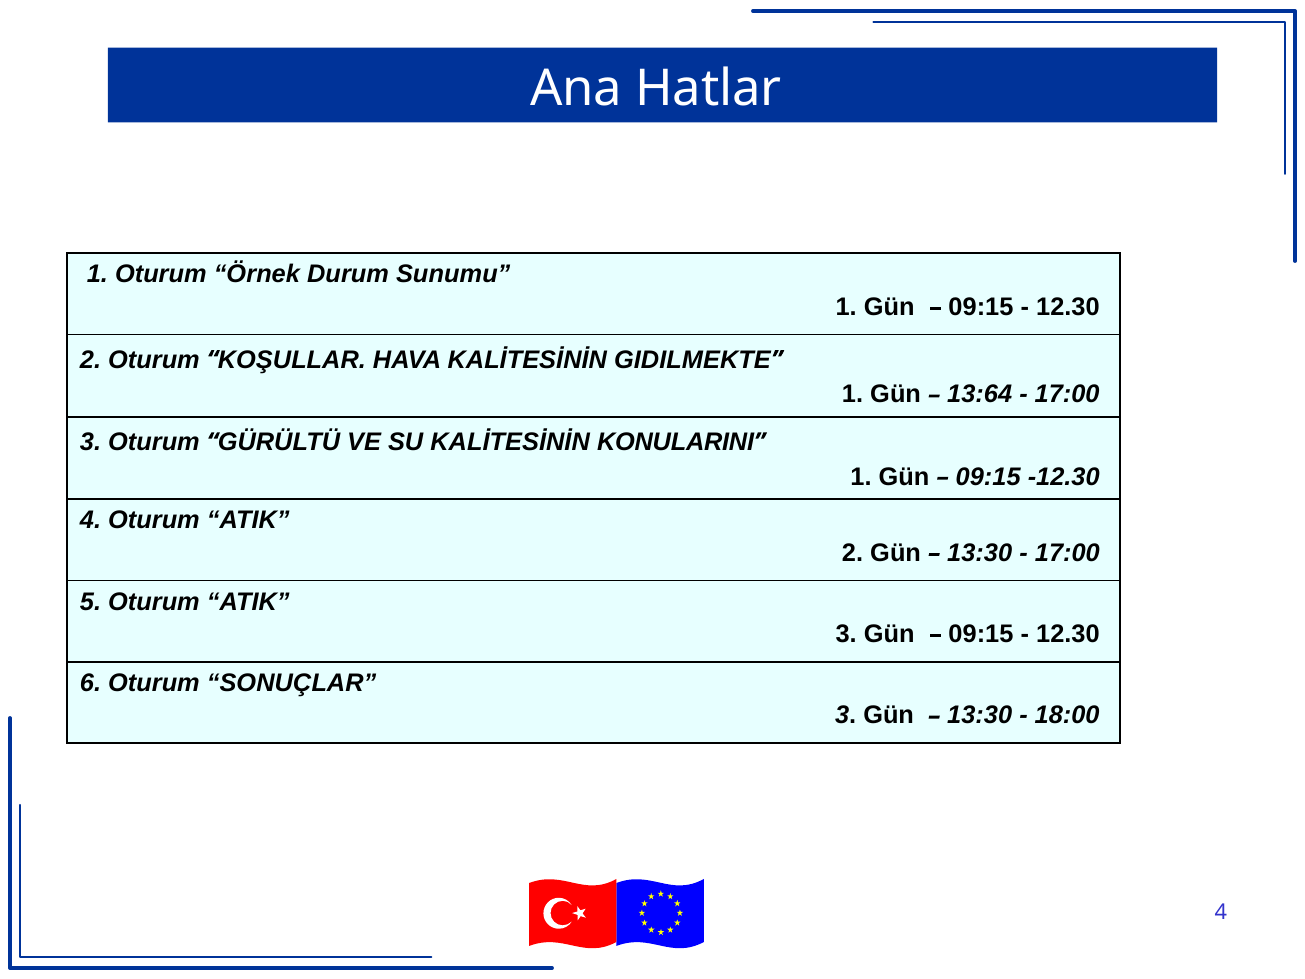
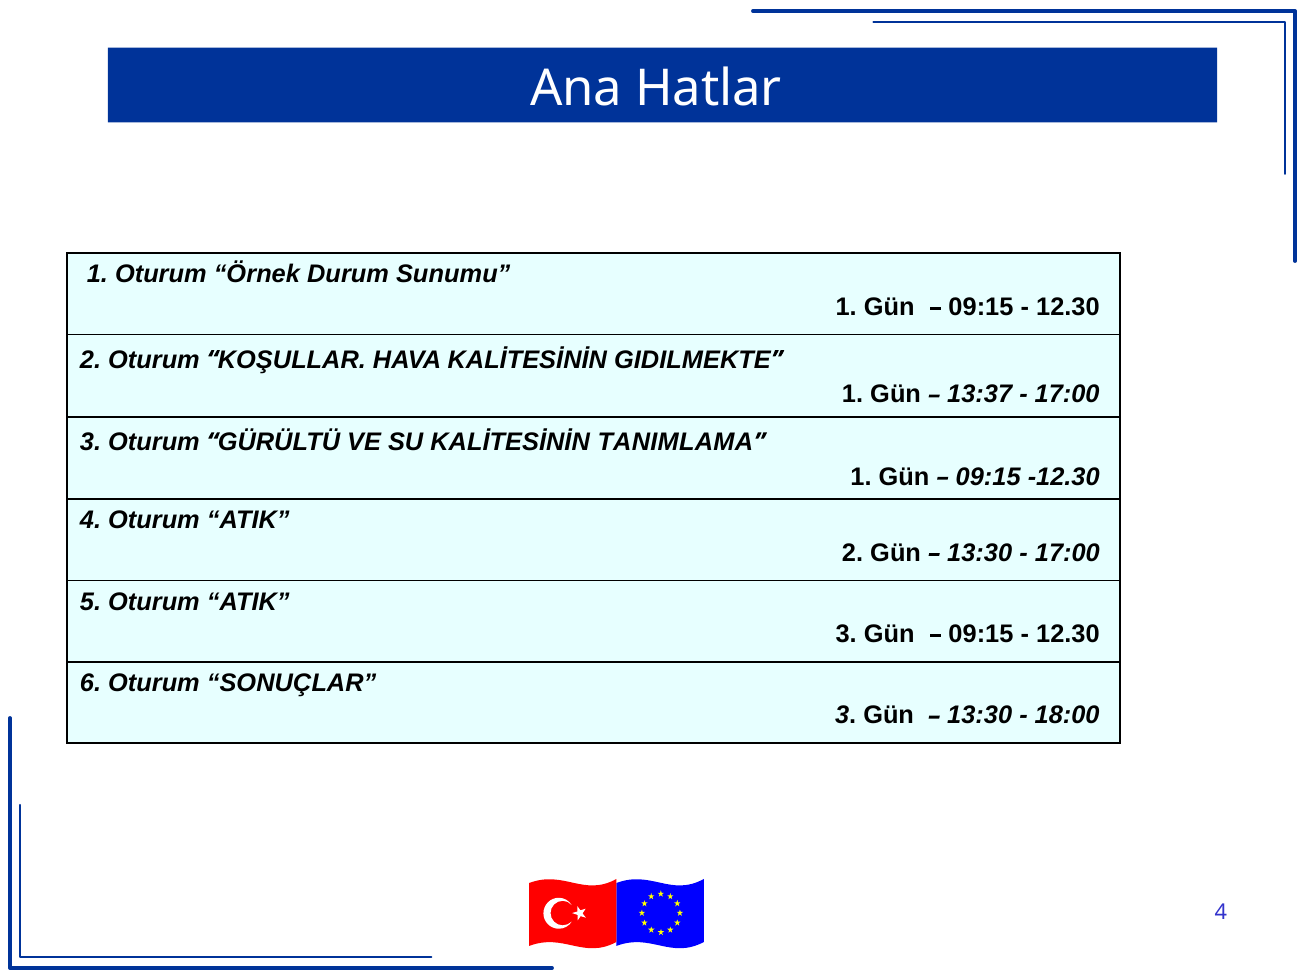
13:64: 13:64 -> 13:37
KONULARINI: KONULARINI -> TANIMLAMA
